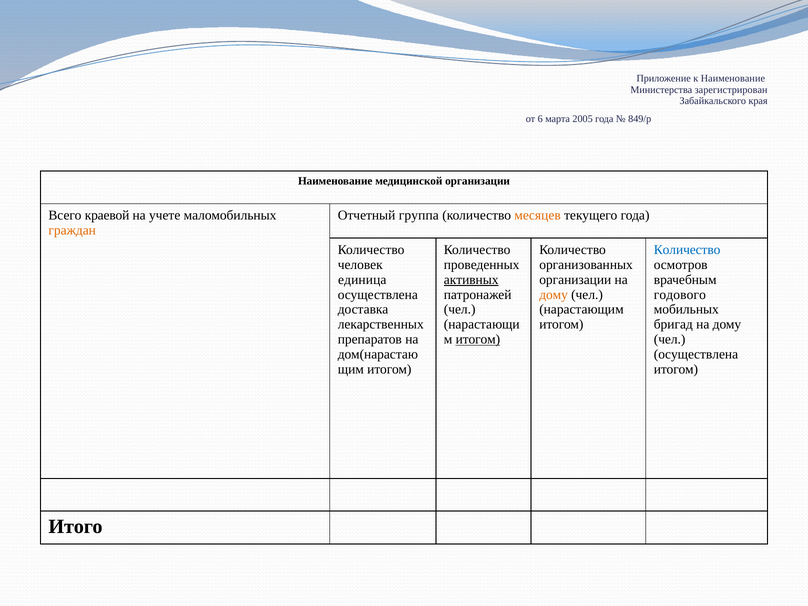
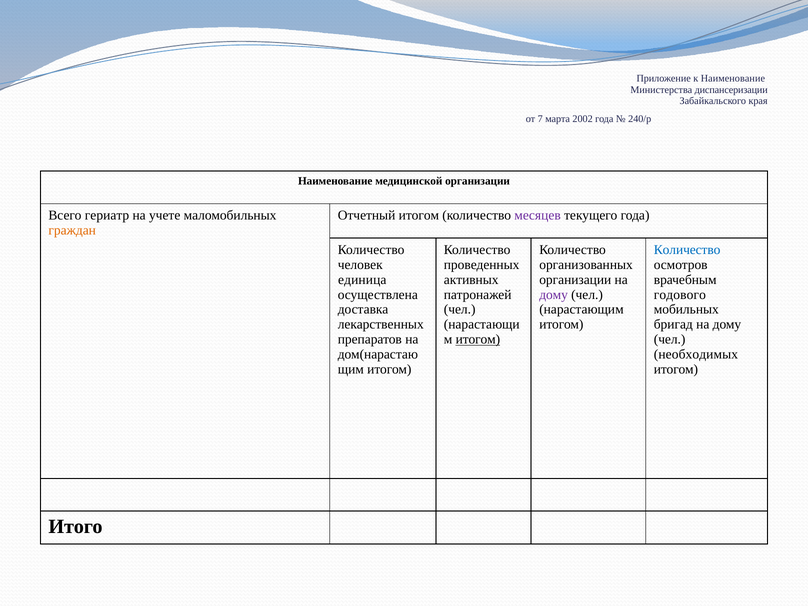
зарегистрирован: зарегистрирован -> диспансеризации
6: 6 -> 7
2005: 2005 -> 2002
849/р: 849/р -> 240/р
краевой: краевой -> гериатр
Отчетный группа: группа -> итогом
месяцев colour: orange -> purple
активных underline: present -> none
дому at (554, 295) colour: orange -> purple
осуществлена at (696, 354): осуществлена -> необходимых
